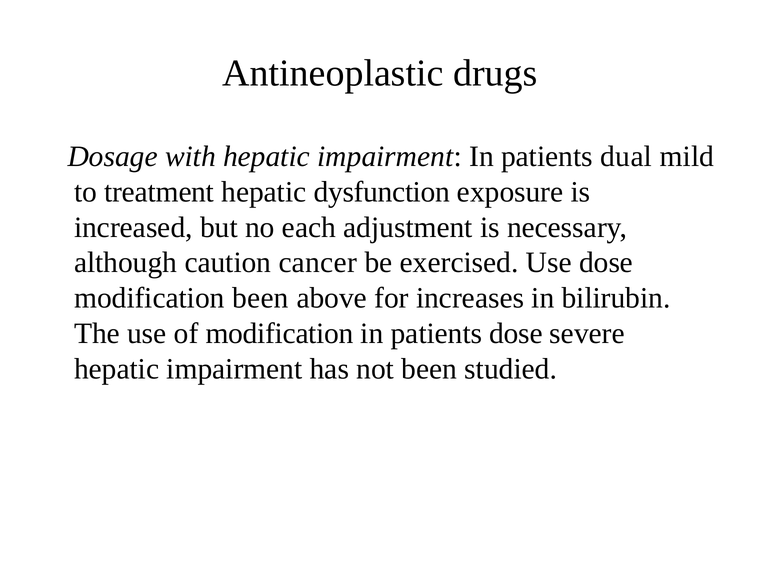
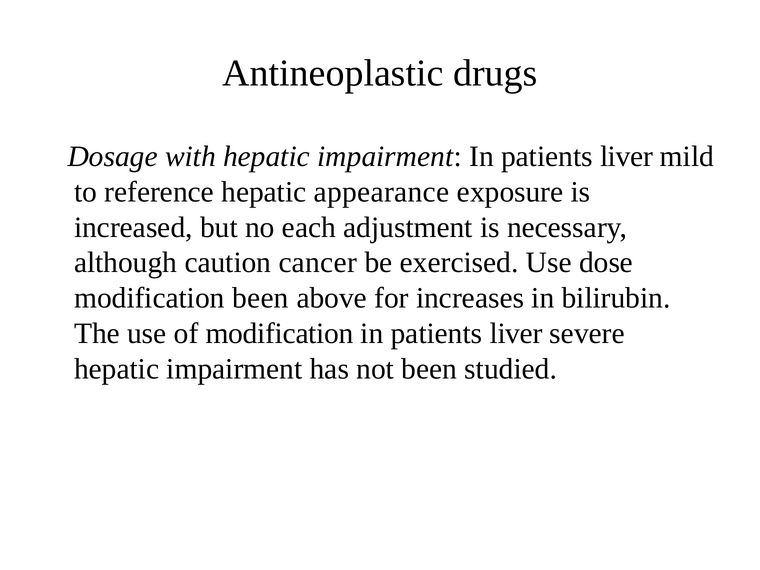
impairment In patients dual: dual -> liver
treatment: treatment -> reference
dysfunction: dysfunction -> appearance
dose at (516, 334): dose -> liver
